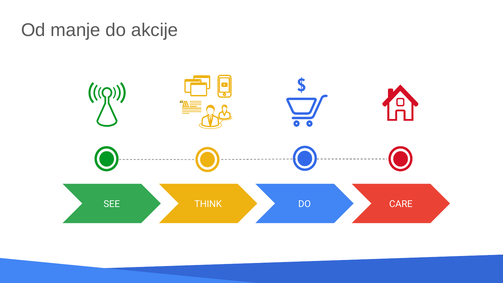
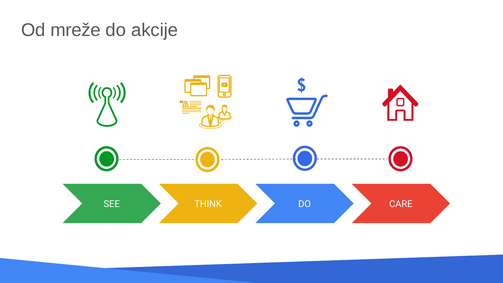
manje: manje -> mreže
